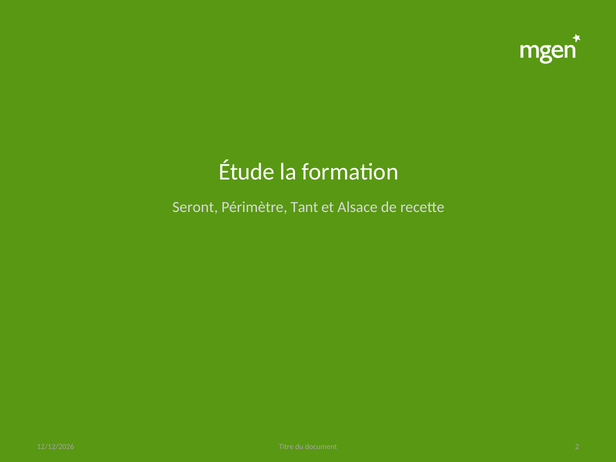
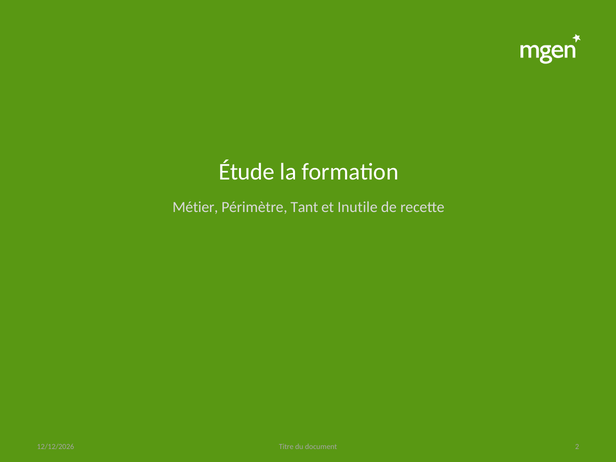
Seront: Seront -> Métier
Alsace: Alsace -> Inutile
